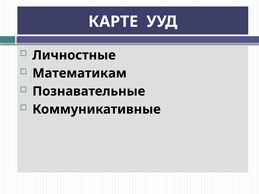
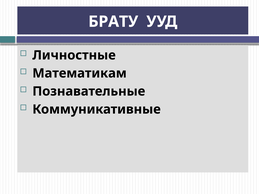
КАРТЕ: КАРТЕ -> БРАТУ
